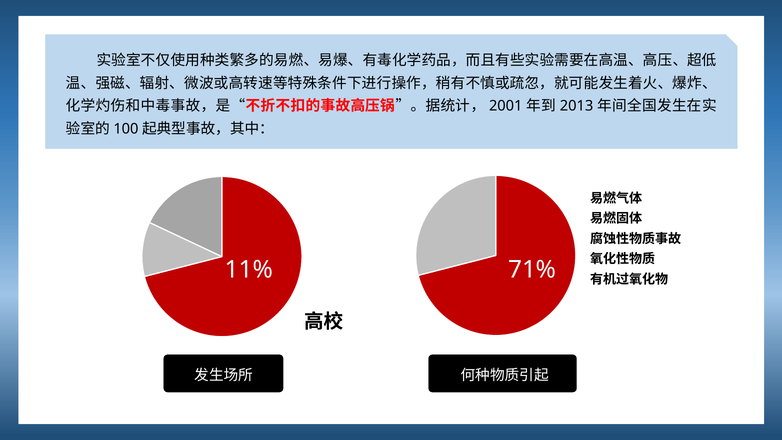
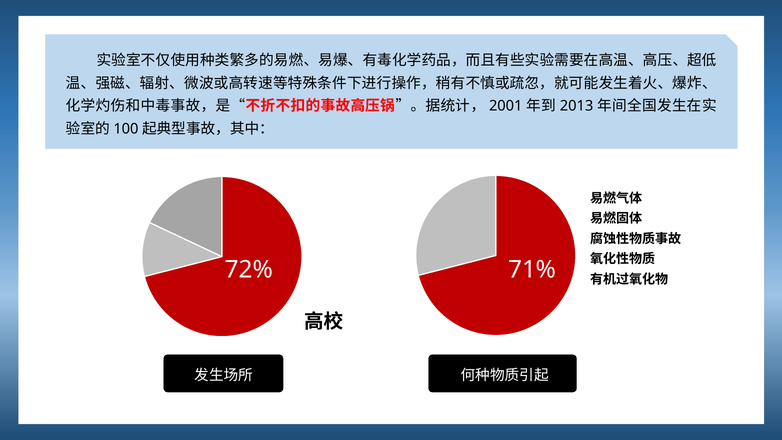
11%: 11% -> 72%
